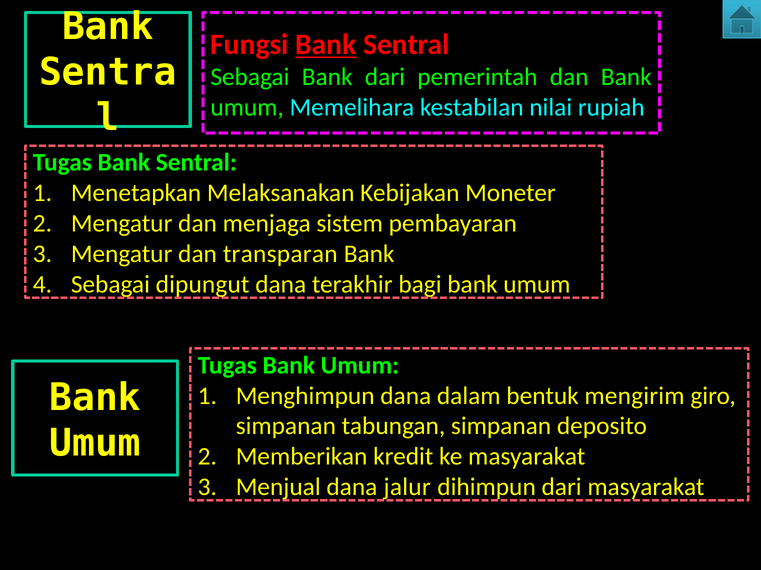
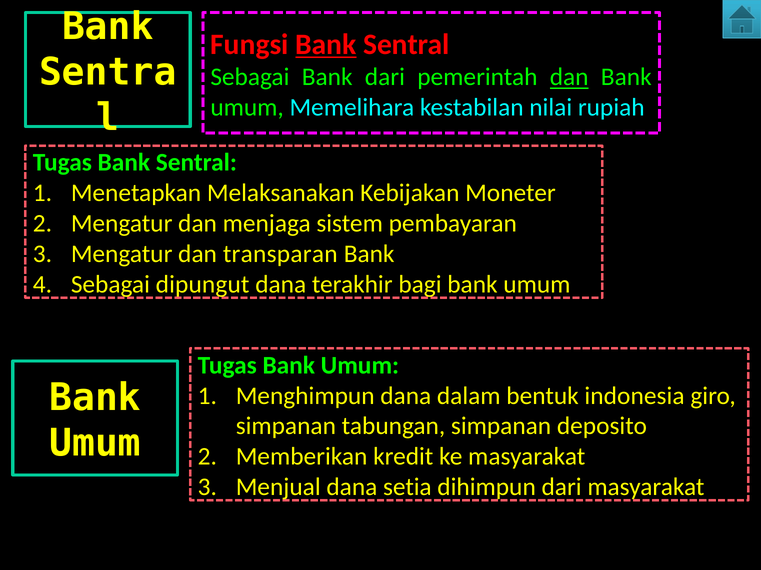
dan at (569, 77) underline: none -> present
mengirim: mengirim -> indonesia
jalur: jalur -> setia
